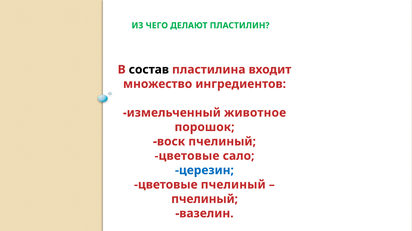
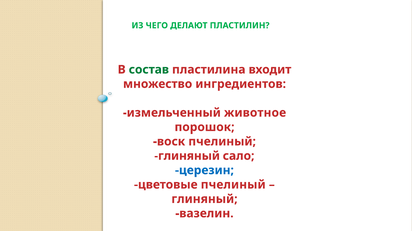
состав colour: black -> green
цветовые at (187, 156): цветовые -> глиняный
пчелиный at (205, 200): пчелиный -> глиняный
